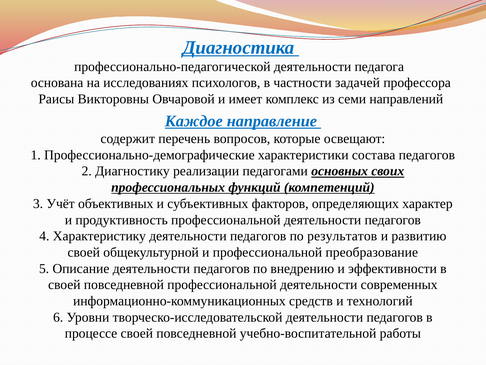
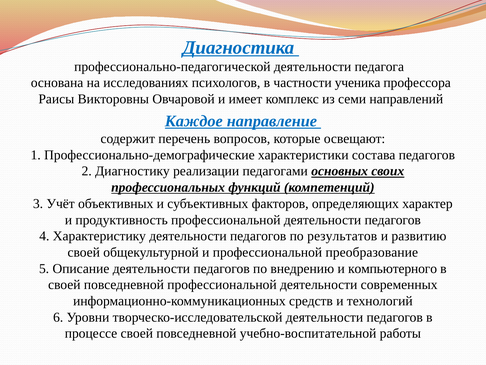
задачей: задачей -> ученика
эффективности: эффективности -> компьютерного
